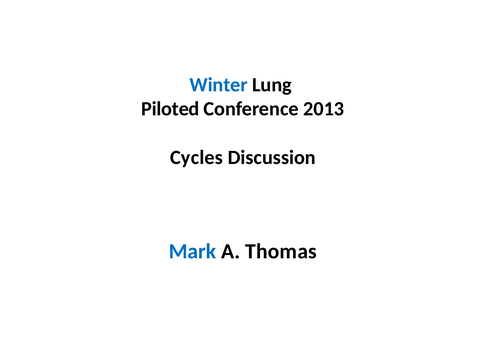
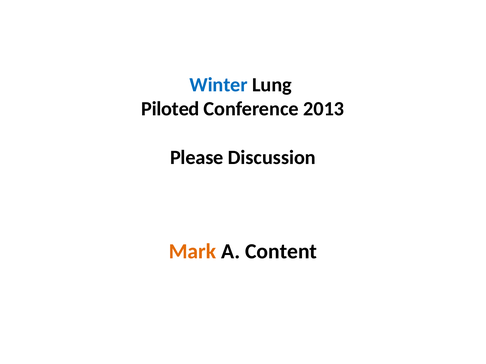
Cycles: Cycles -> Please
Mark colour: blue -> orange
Thomas: Thomas -> Content
